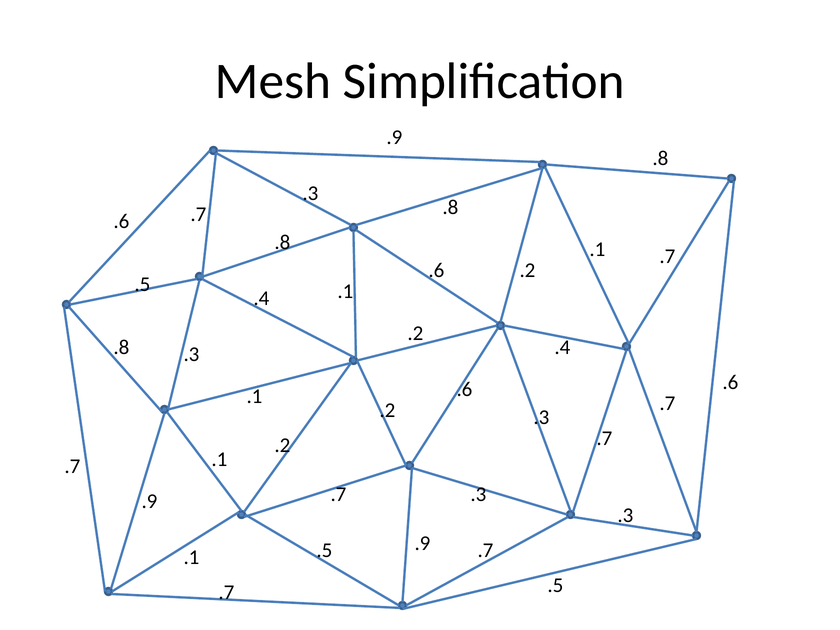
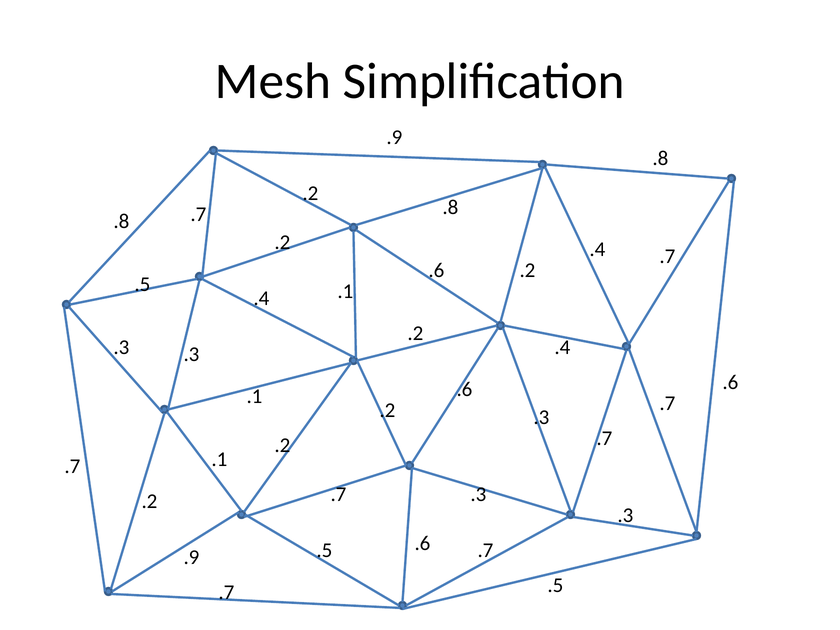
.3 at (310, 193): .3 -> .2
.6 at (121, 221): .6 -> .8
.8 at (282, 242): .8 -> .2
.1 at (597, 249): .1 -> .4
.8 at (121, 347): .8 -> .3
.9 at (149, 501): .9 -> .2
.9 at (422, 543): .9 -> .6
.1 at (191, 557): .1 -> .9
